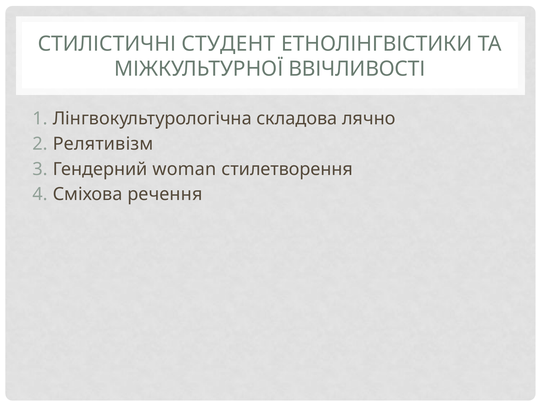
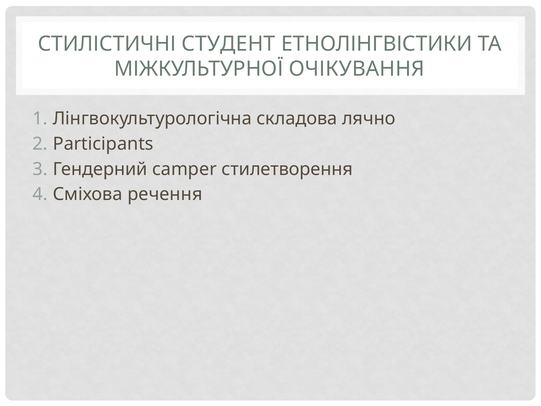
ВВІЧЛИВОСТІ: ВВІЧЛИВОСТІ -> ОЧІКУВАННЯ
Релятивізм: Релятивізм -> Participants
woman: woman -> camper
